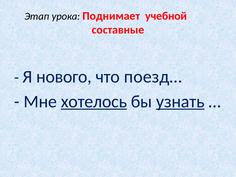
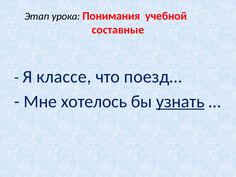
Поднимает: Поднимает -> Понимания
нового: нового -> классе
хотелось underline: present -> none
